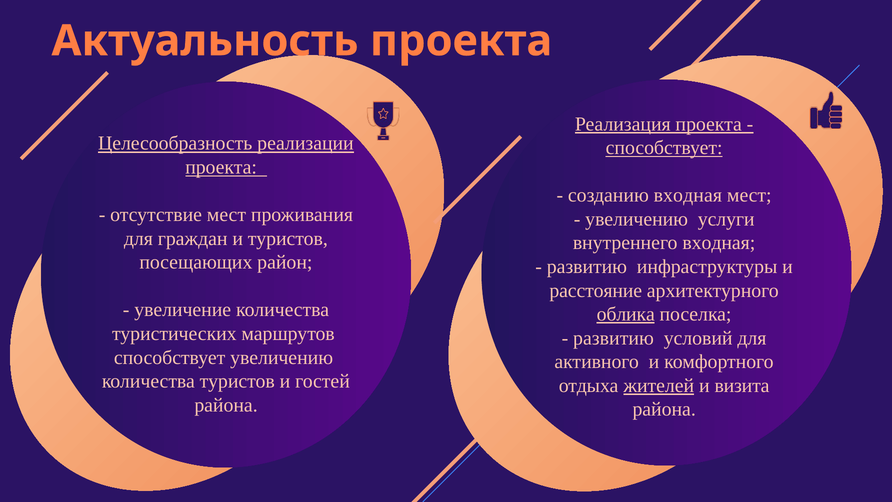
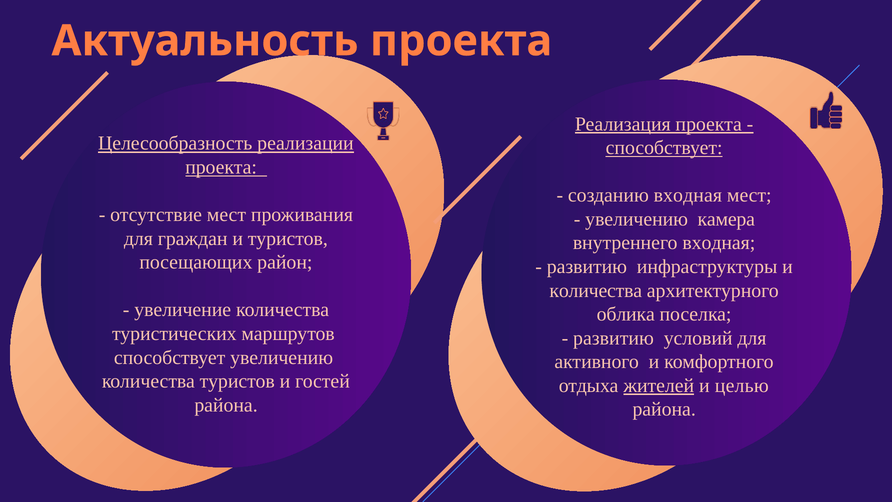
услуги: услуги -> камера
расстояние at (596, 290): расстояние -> количества
облика underline: present -> none
визита: визита -> целью
